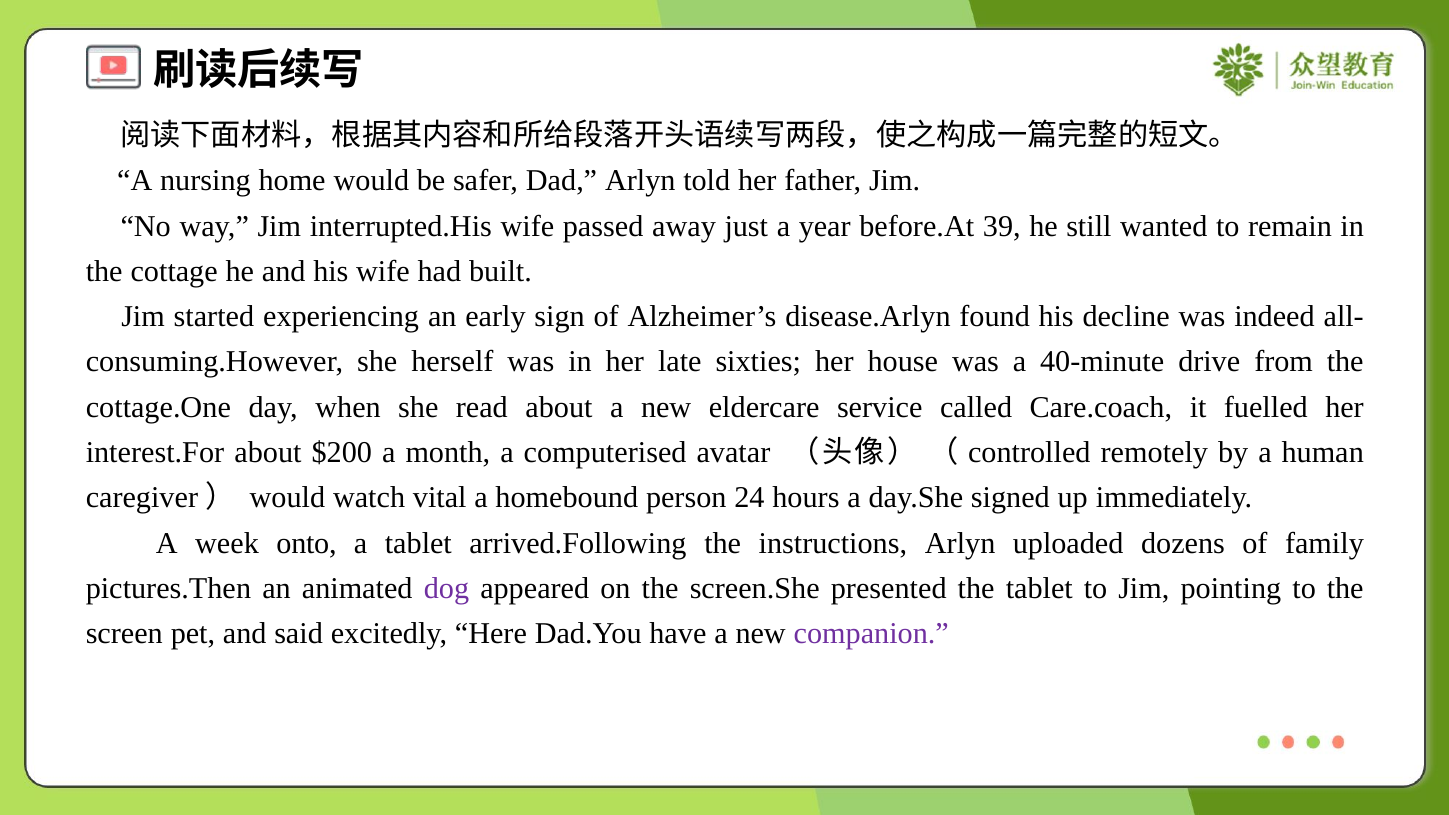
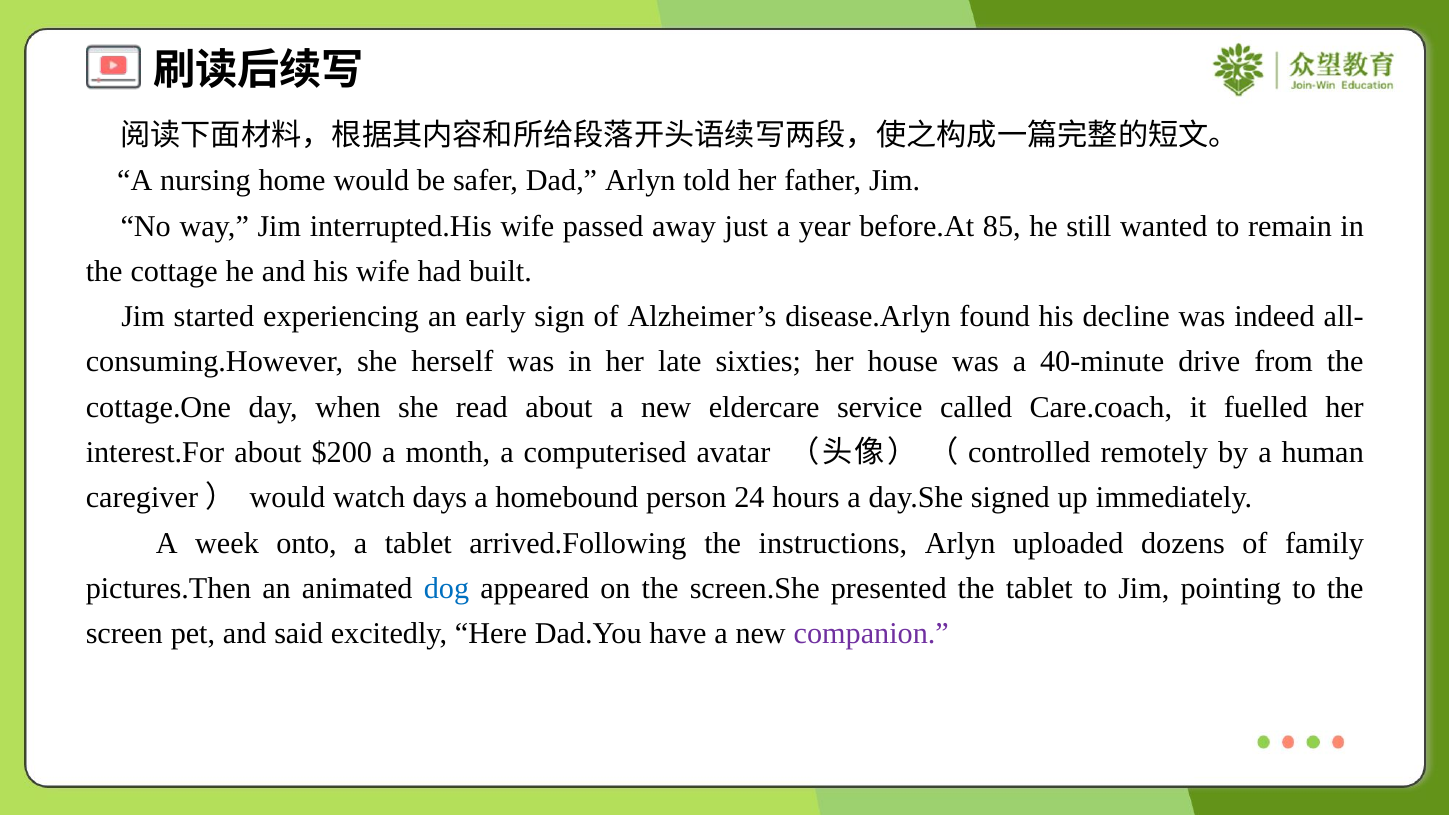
39: 39 -> 85
vital: vital -> days
dog colour: purple -> blue
